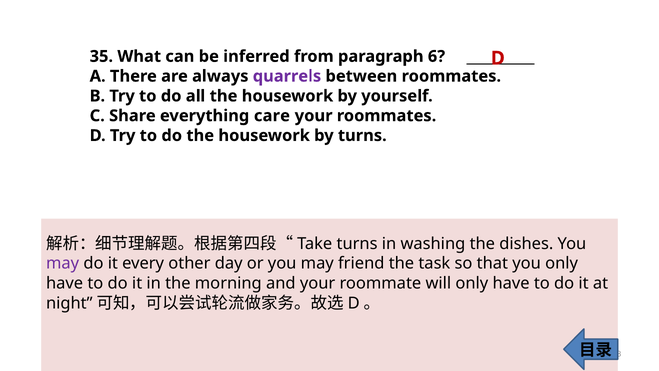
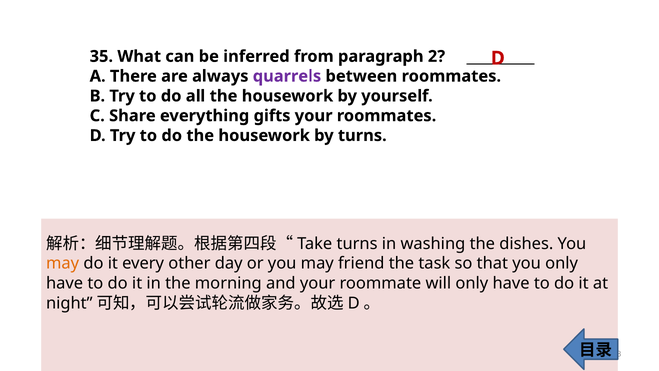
6: 6 -> 2
care: care -> gifts
may at (63, 263) colour: purple -> orange
